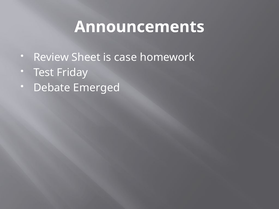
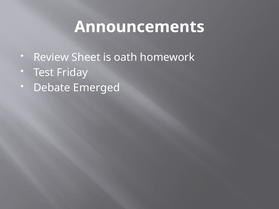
case: case -> oath
